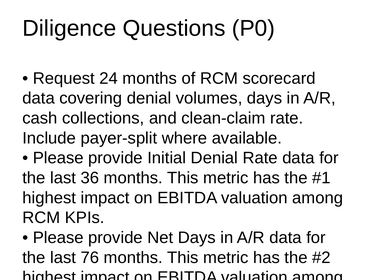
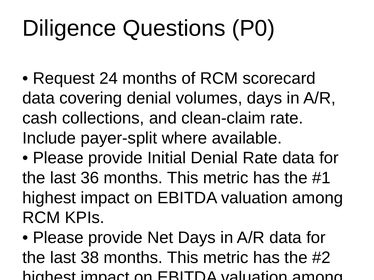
76: 76 -> 38
